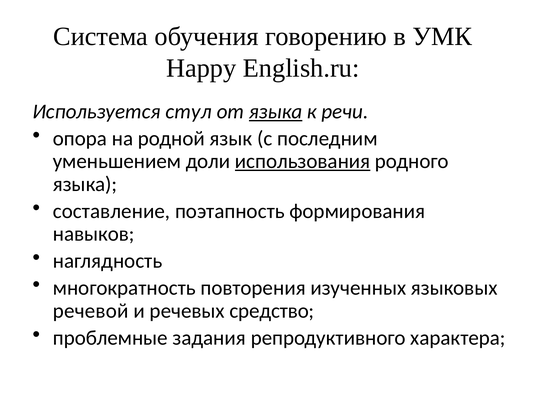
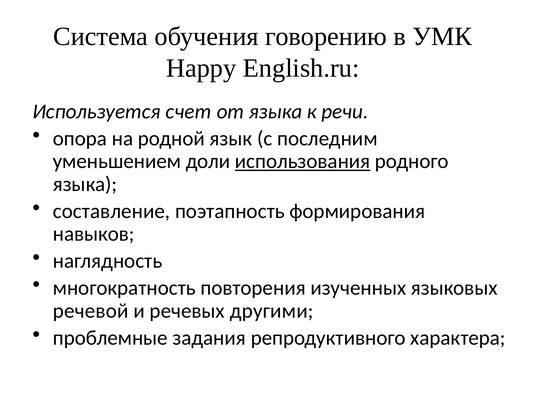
стул: стул -> счет
языка at (276, 112) underline: present -> none
средство: средство -> другими
